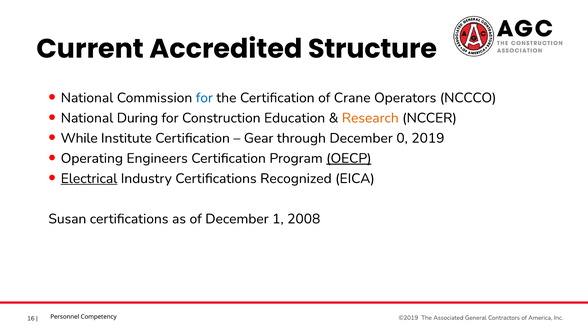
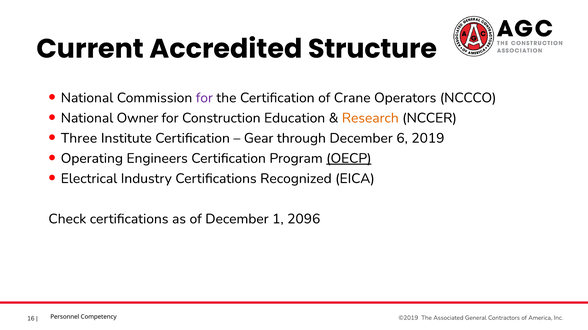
for at (204, 98) colour: blue -> purple
During: During -> Owner
While: While -> Three
0: 0 -> 6
Electrical underline: present -> none
Susan: Susan -> Check
2008: 2008 -> 2096
